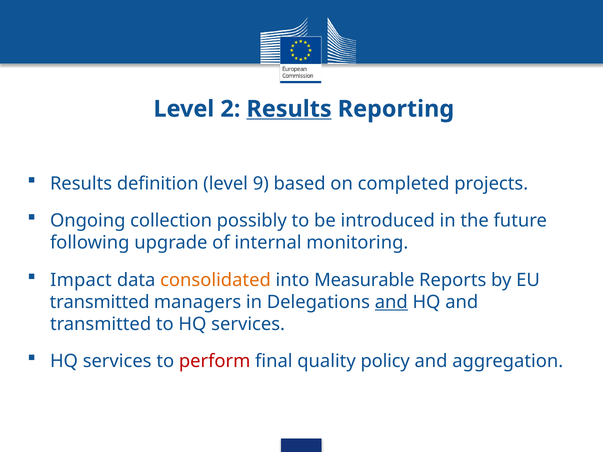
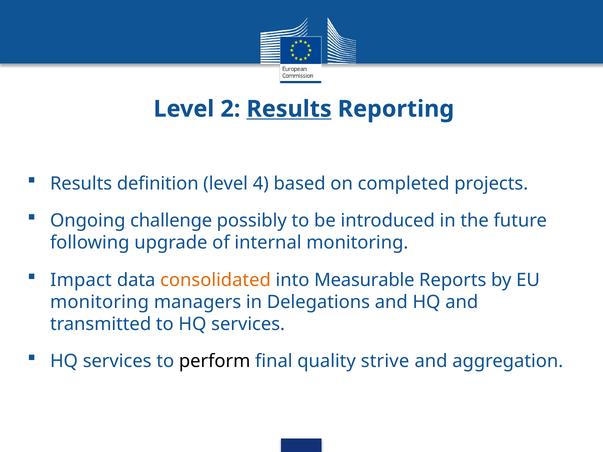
9: 9 -> 4
collection: collection -> challenge
transmitted at (100, 302): transmitted -> monitoring
and at (391, 302) underline: present -> none
perform colour: red -> black
policy: policy -> strive
